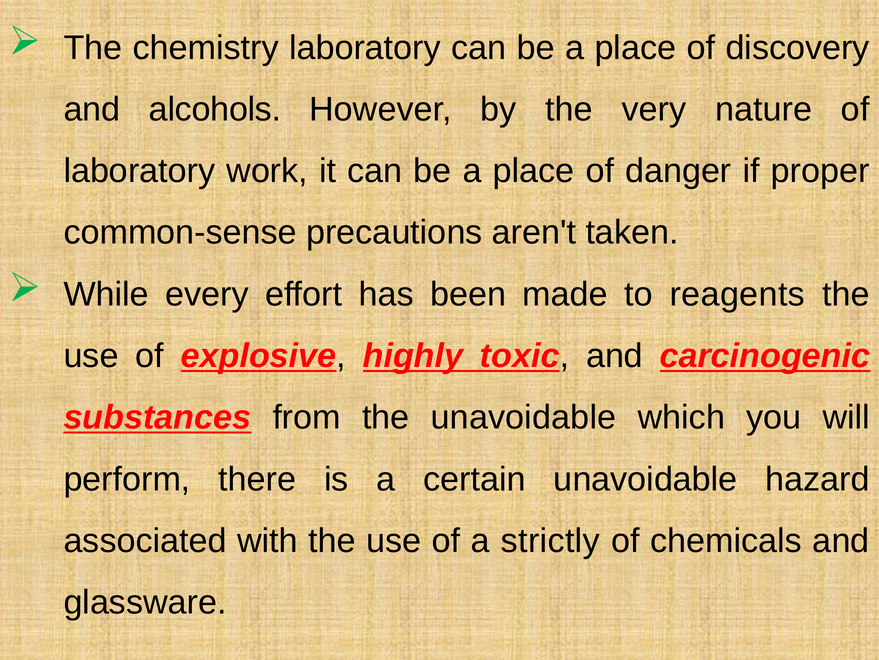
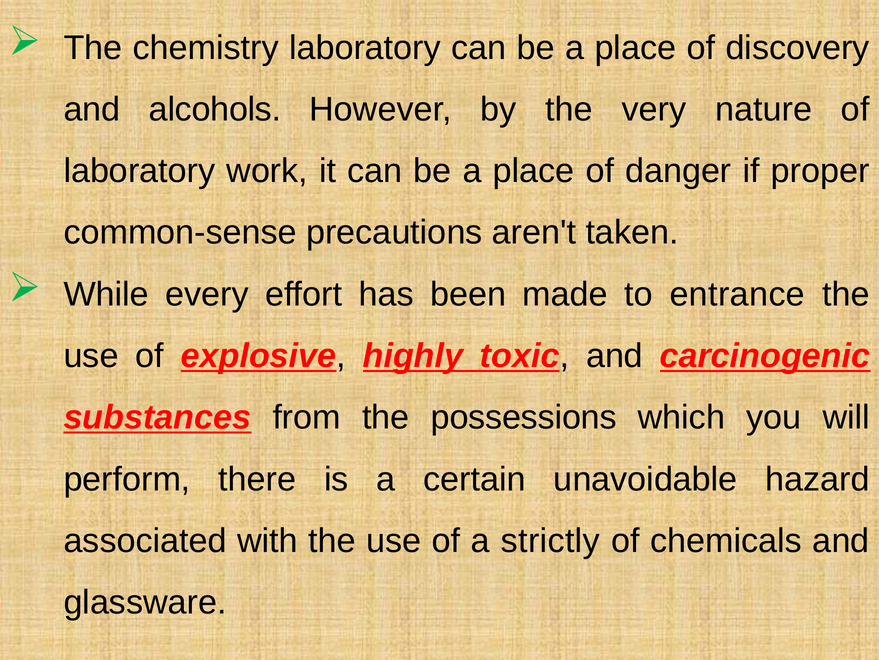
reagents: reagents -> entrance
the unavoidable: unavoidable -> possessions
